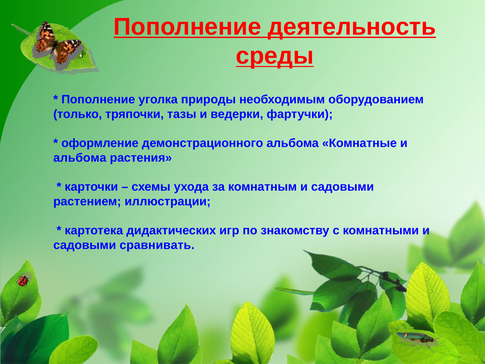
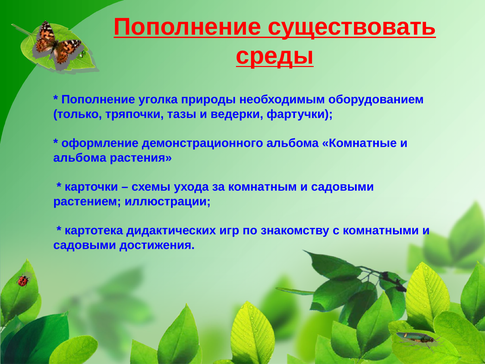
деятельность: деятельность -> существовать
сравнивать: сравнивать -> достижения
